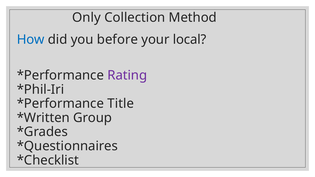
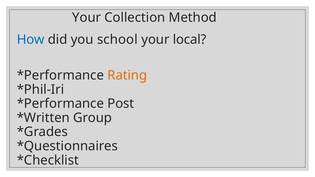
Only at (87, 18): Only -> Your
before: before -> school
Rating colour: purple -> orange
Title: Title -> Post
